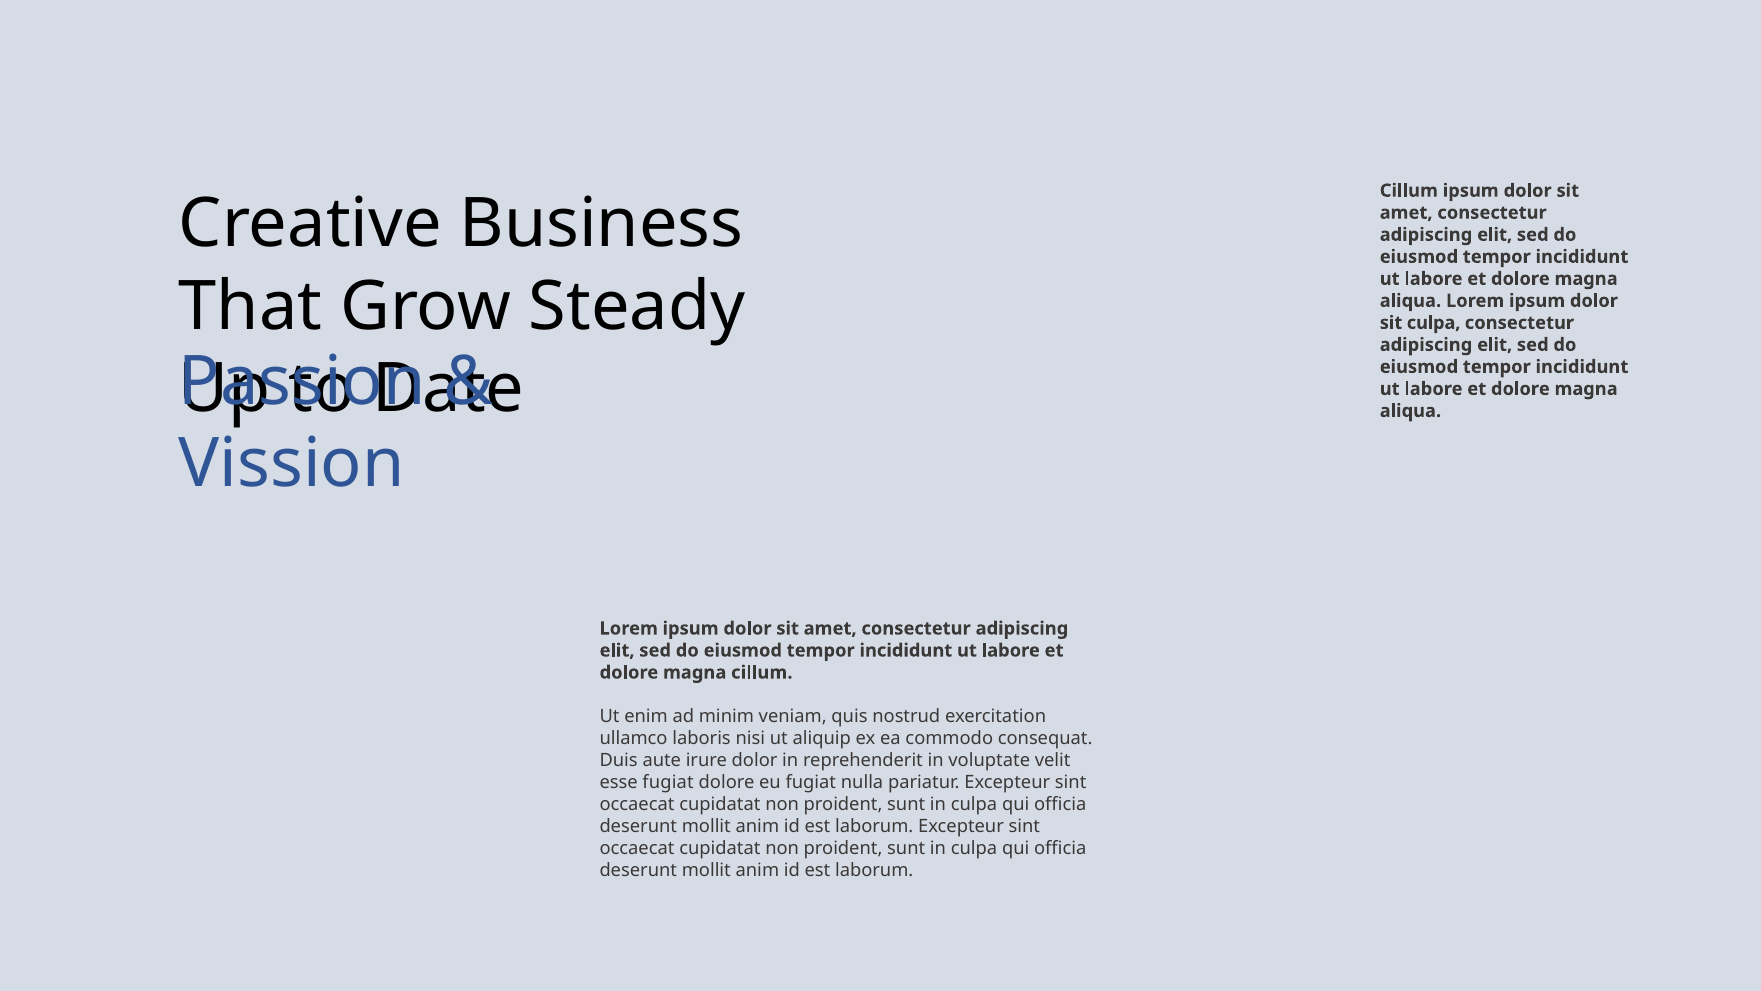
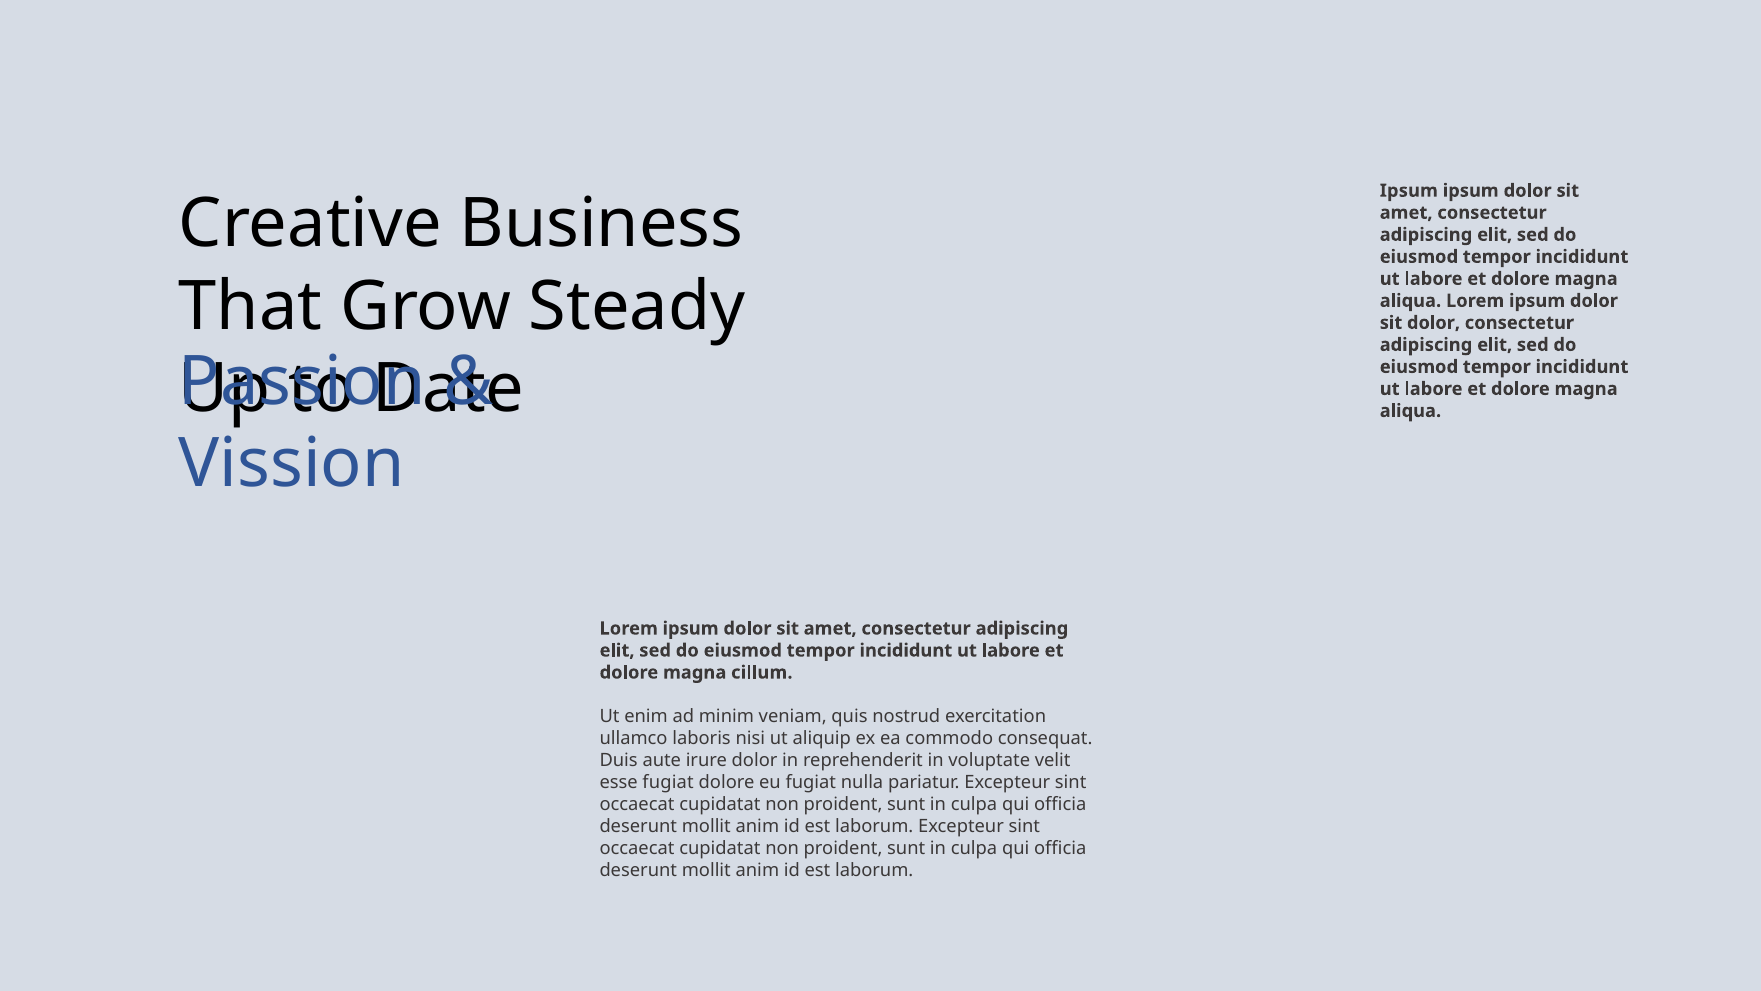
Cillum at (1409, 191): Cillum -> Ipsum
sit culpa: culpa -> dolor
